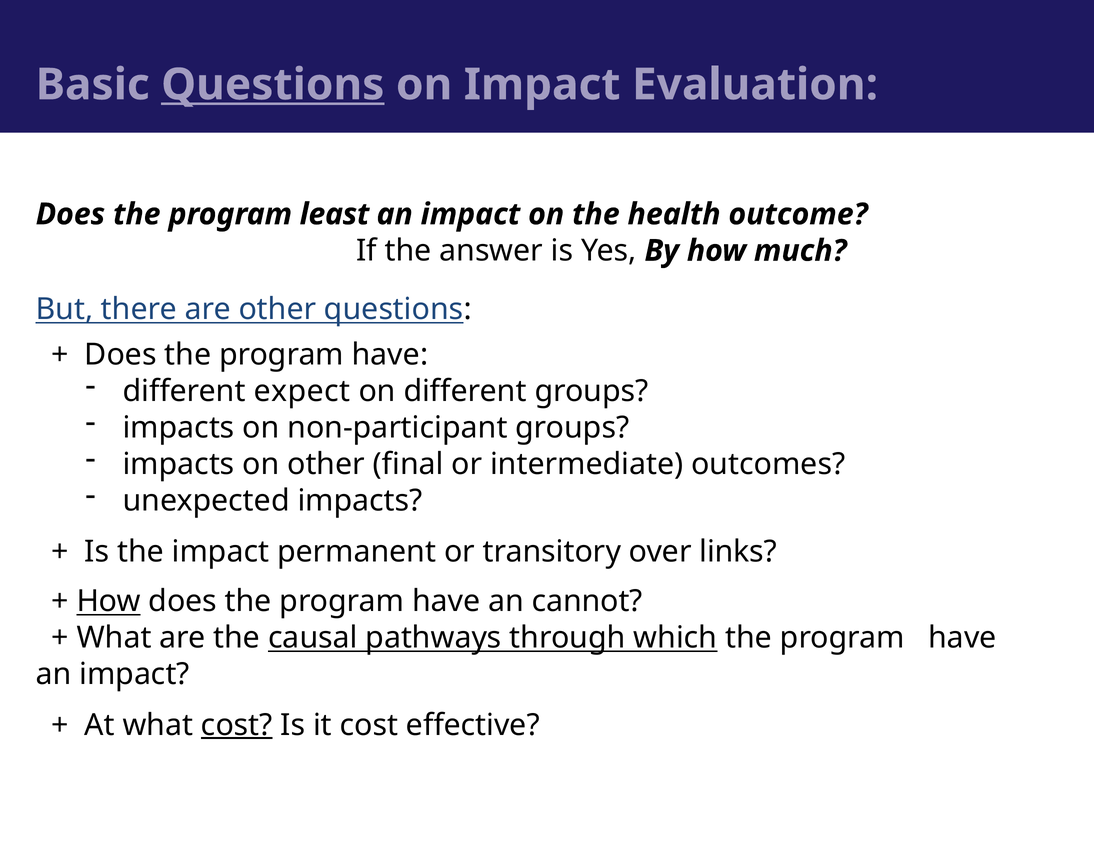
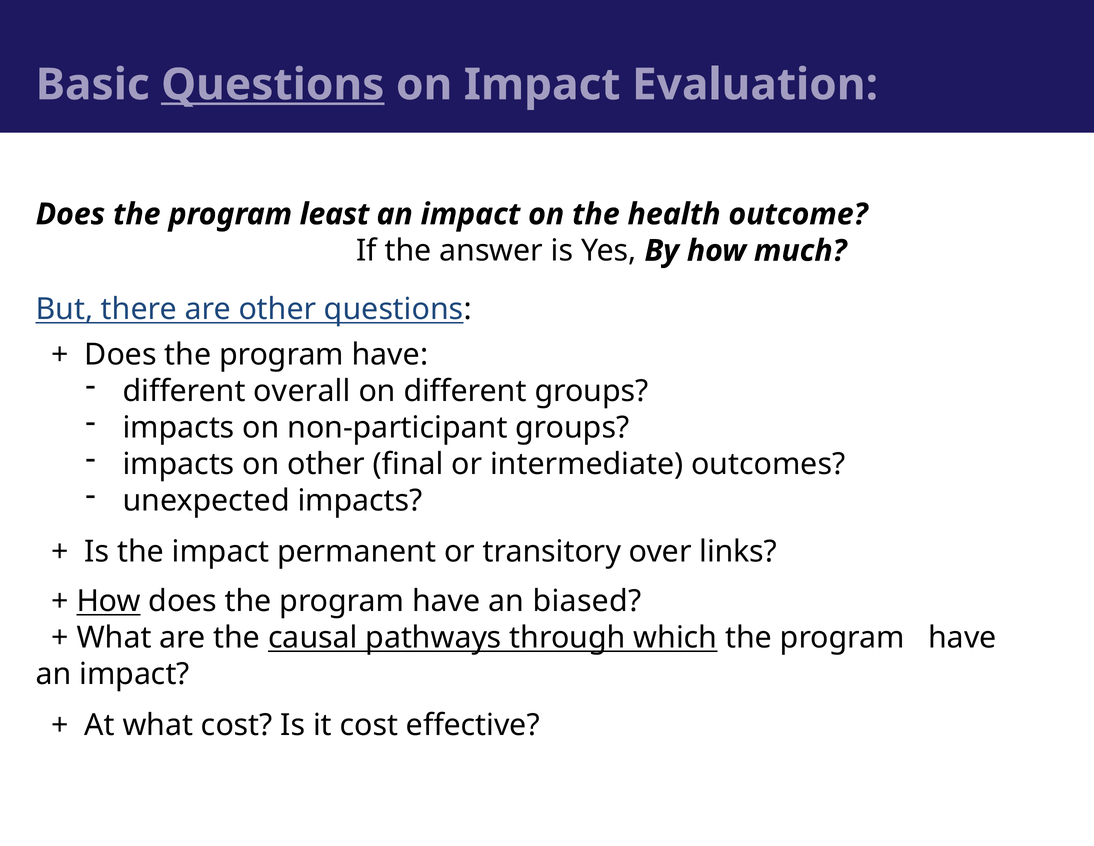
expect: expect -> overall
cannot: cannot -> biased
cost at (237, 724) underline: present -> none
